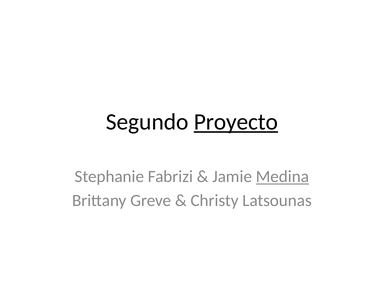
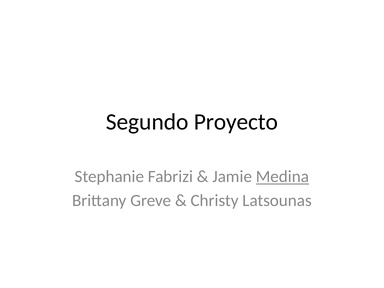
Proyecto underline: present -> none
